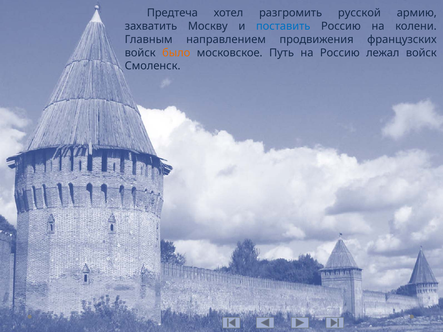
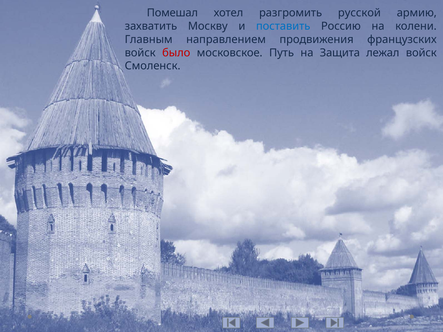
Предтеча: Предтеча -> Помешал
было colour: orange -> red
на Россию: Россию -> Защита
